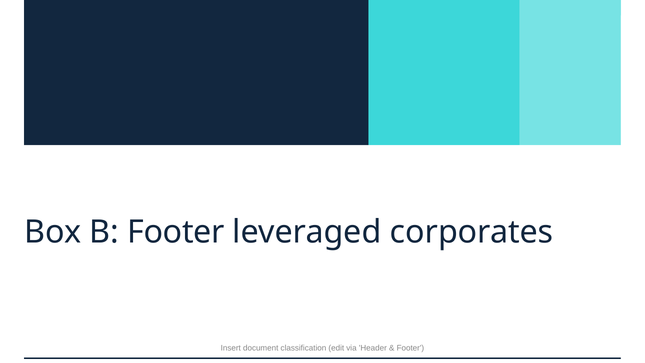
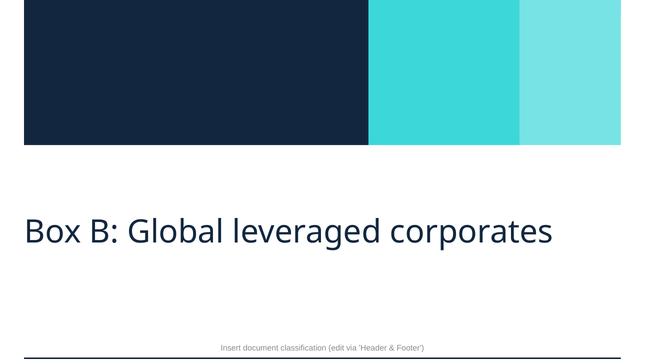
B Footer: Footer -> Global
